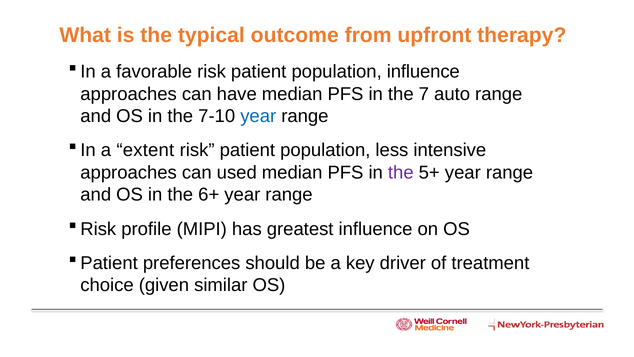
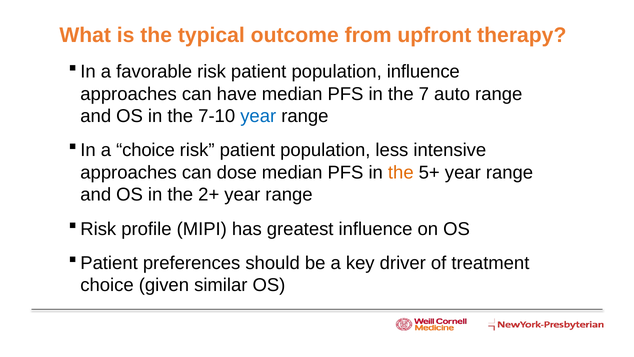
a extent: extent -> choice
used: used -> dose
the at (401, 172) colour: purple -> orange
6+: 6+ -> 2+
